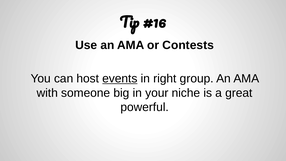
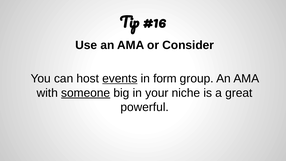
Contests: Contests -> Consider
right: right -> form
someone underline: none -> present
